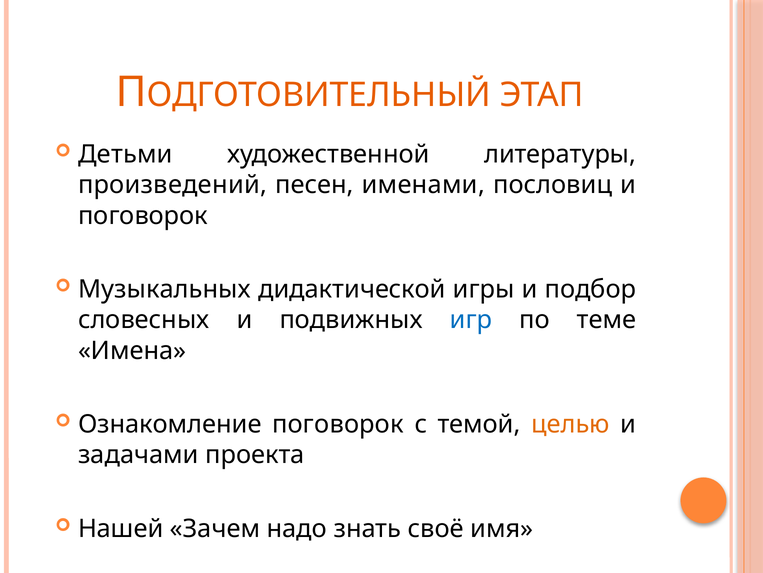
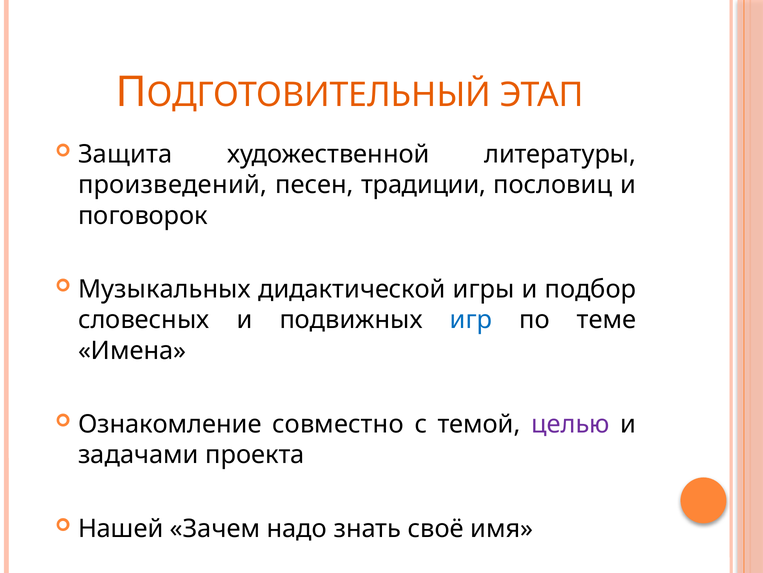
Детьми: Детьми -> Защита
именами: именами -> традиции
Ознакомление поговорок: поговорок -> совместно
целью colour: orange -> purple
